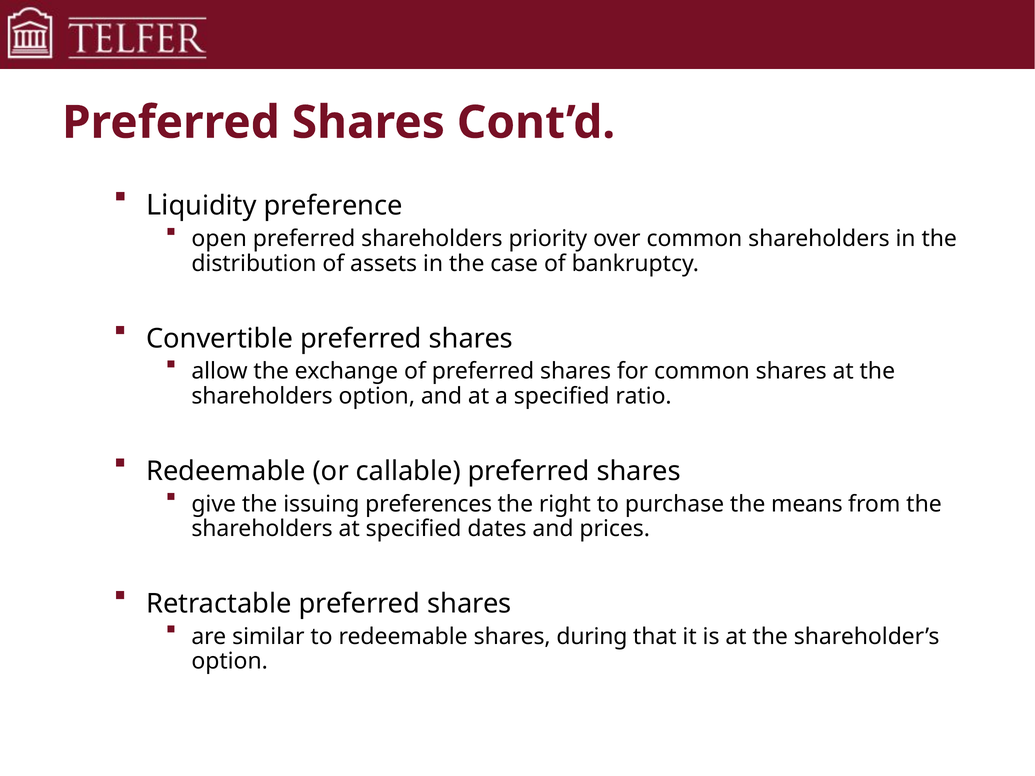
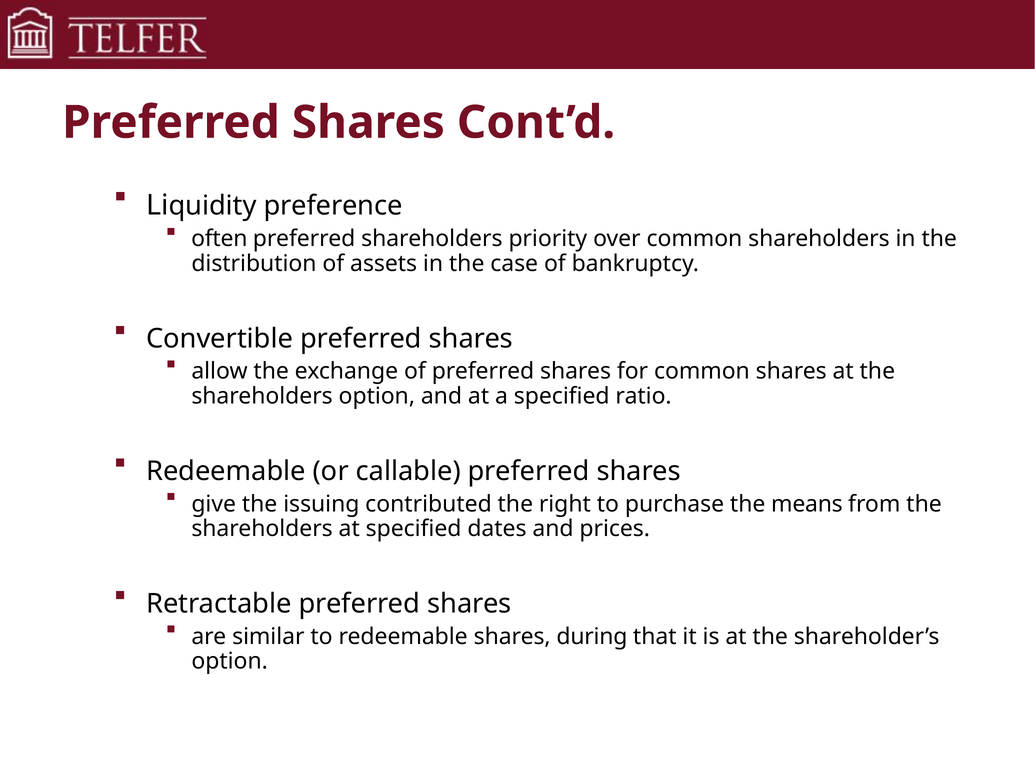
open: open -> often
preferences: preferences -> contributed
